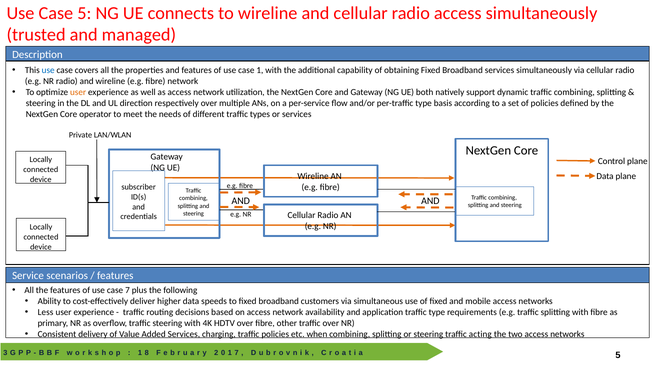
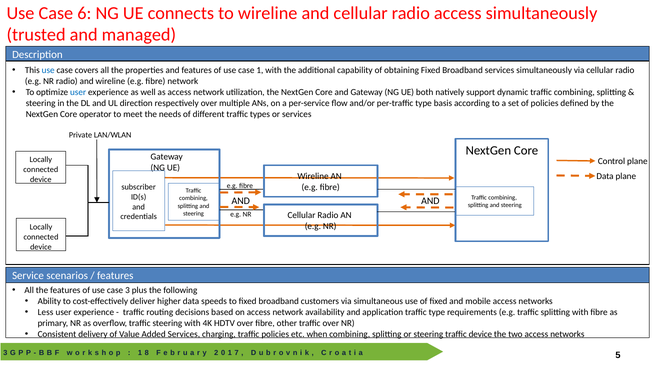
Case 5: 5 -> 6
user at (78, 92) colour: orange -> blue
case 7: 7 -> 3
traffic acting: acting -> device
